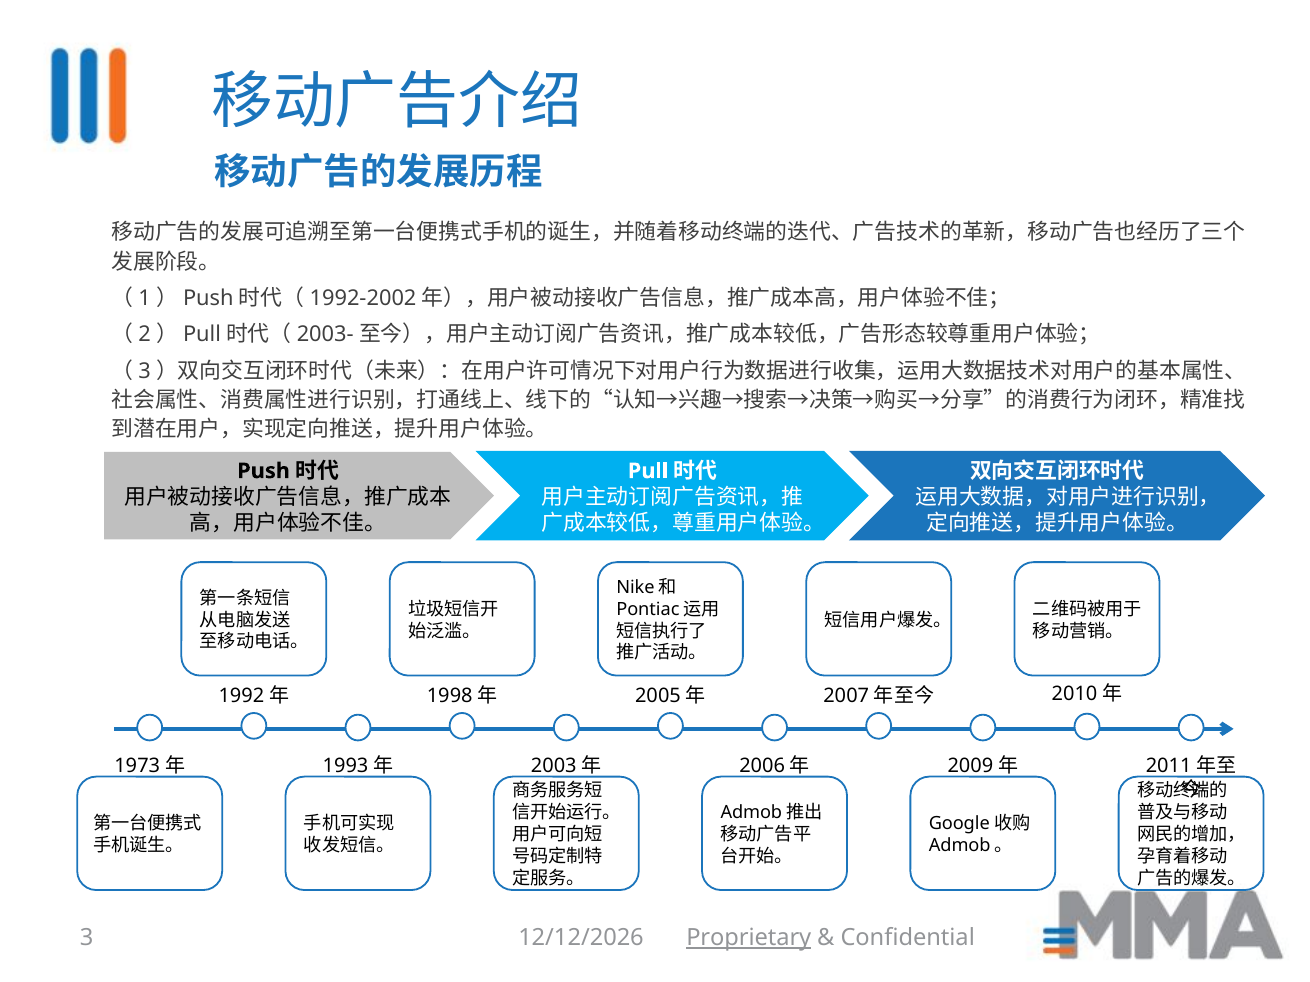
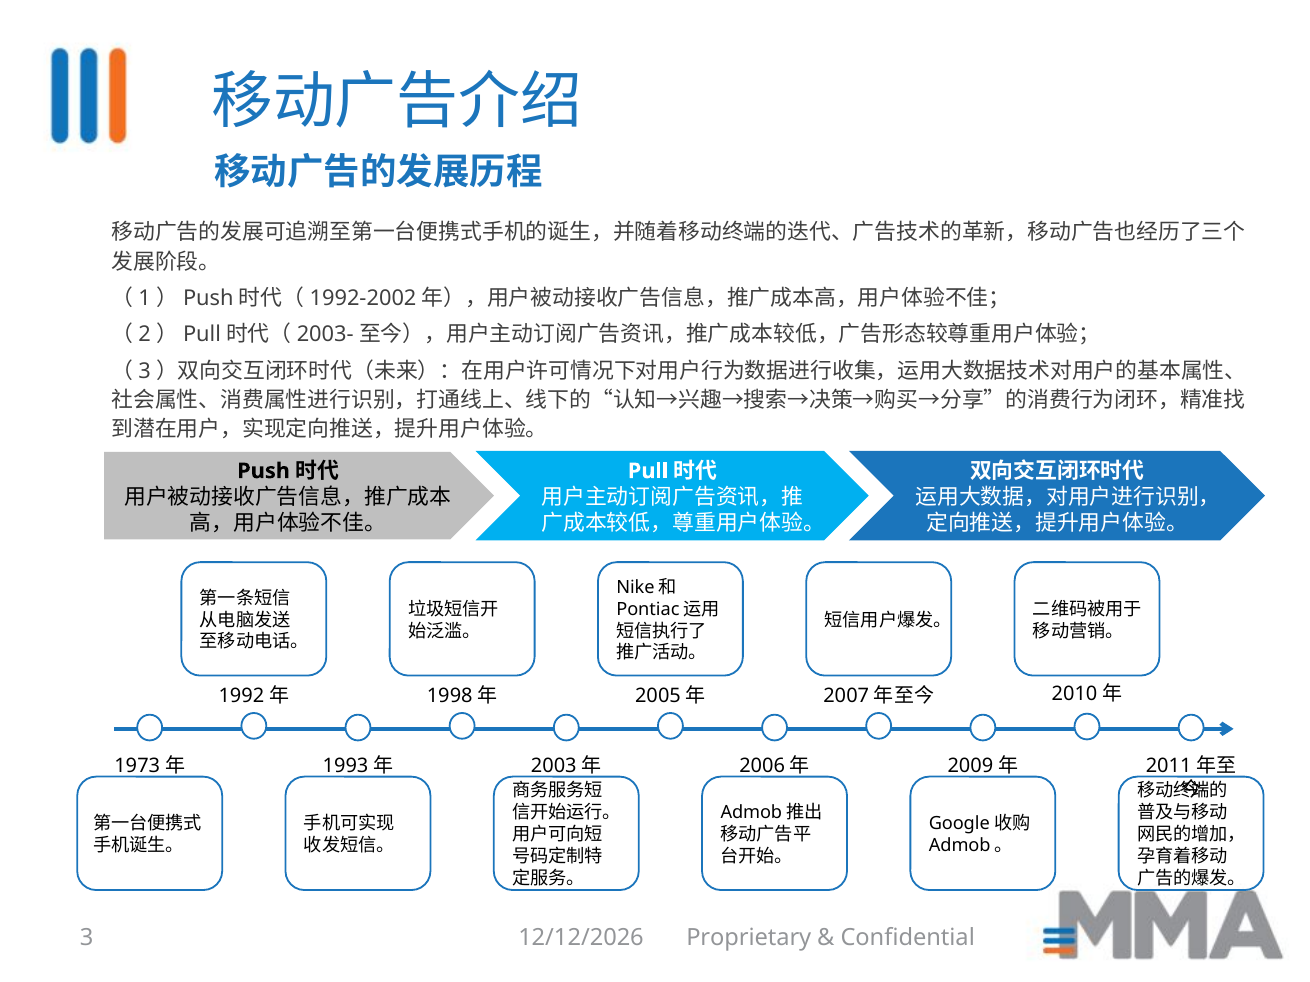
Proprietary underline: present -> none
